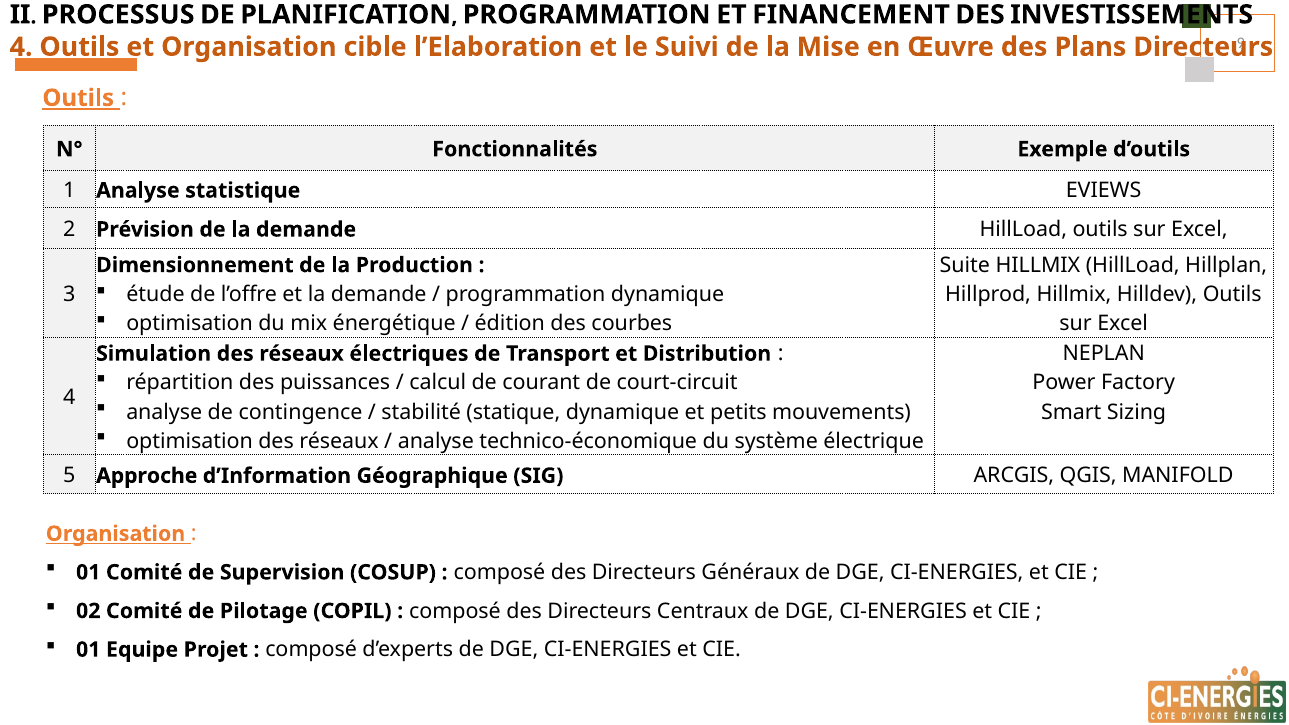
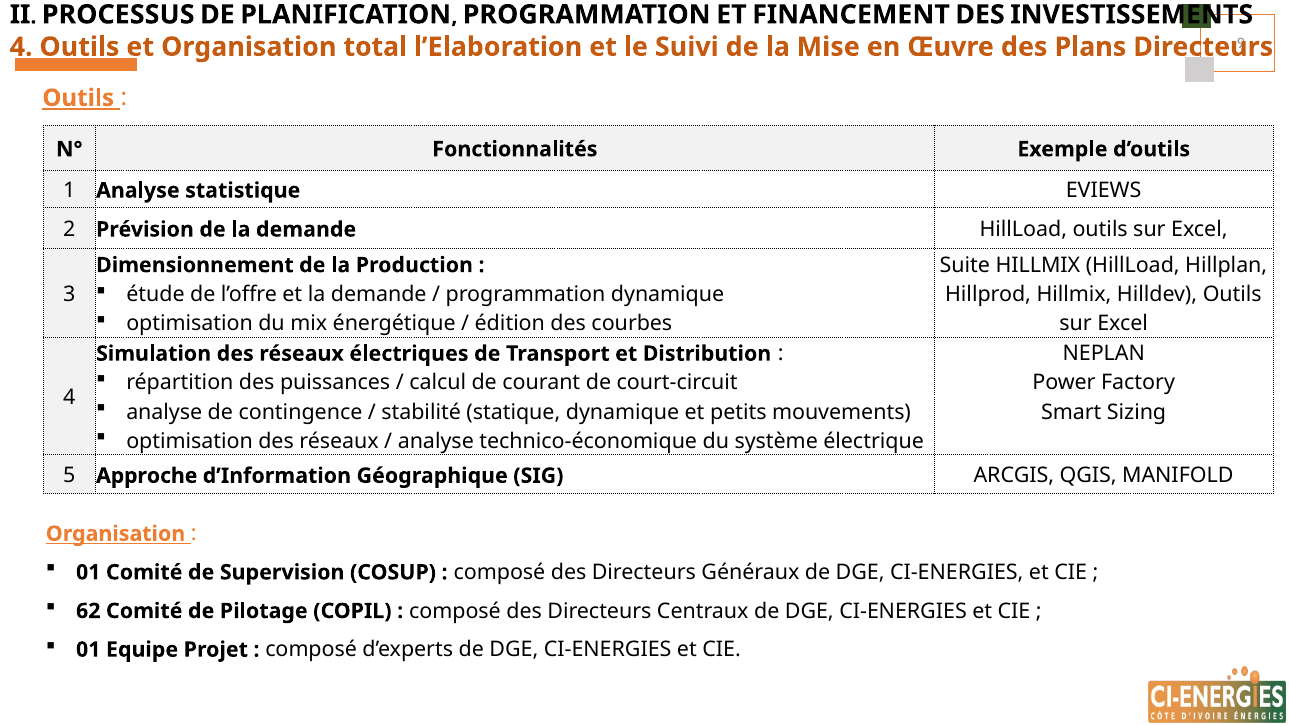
cible: cible -> total
02: 02 -> 62
